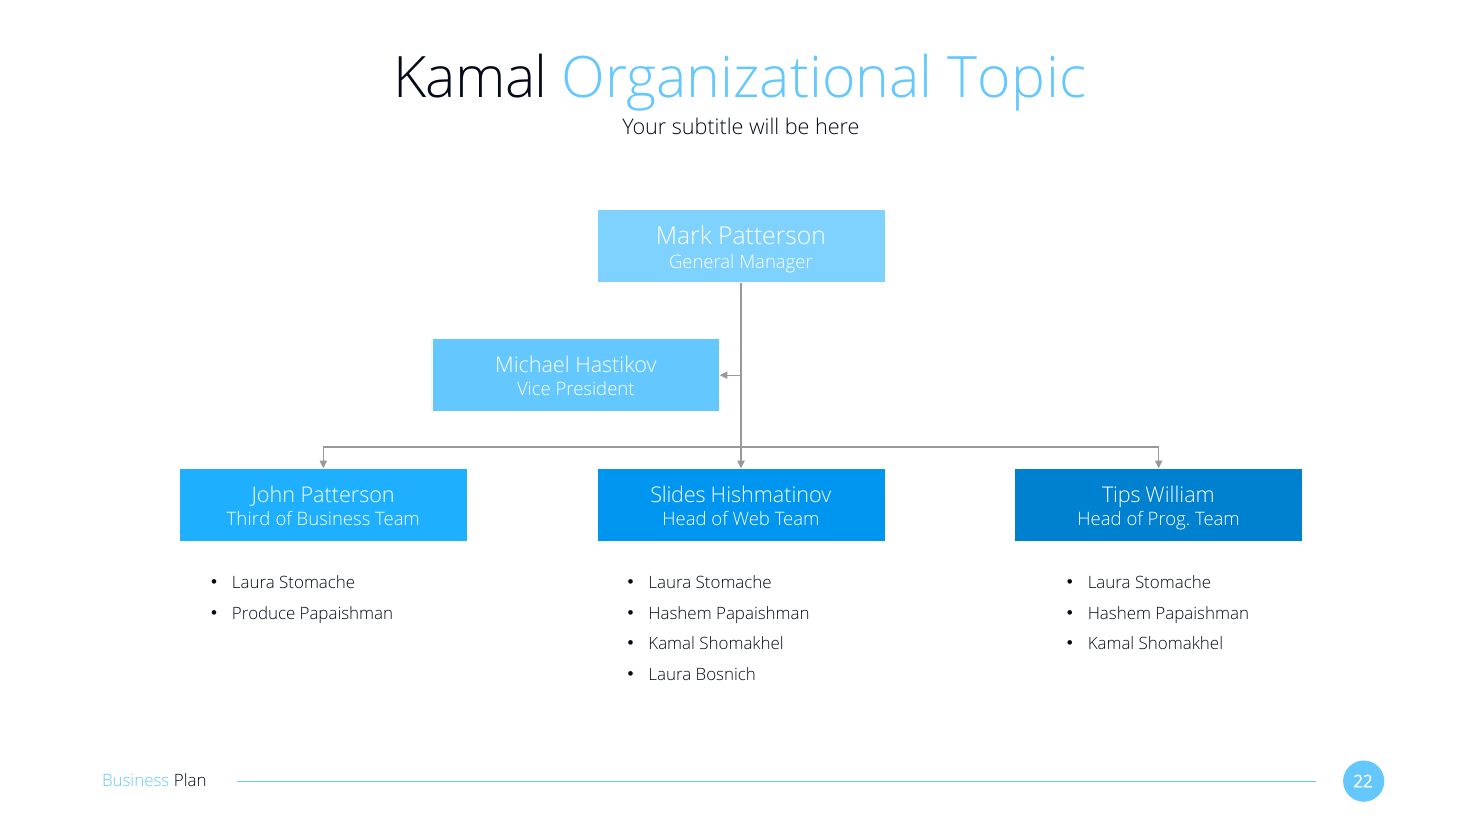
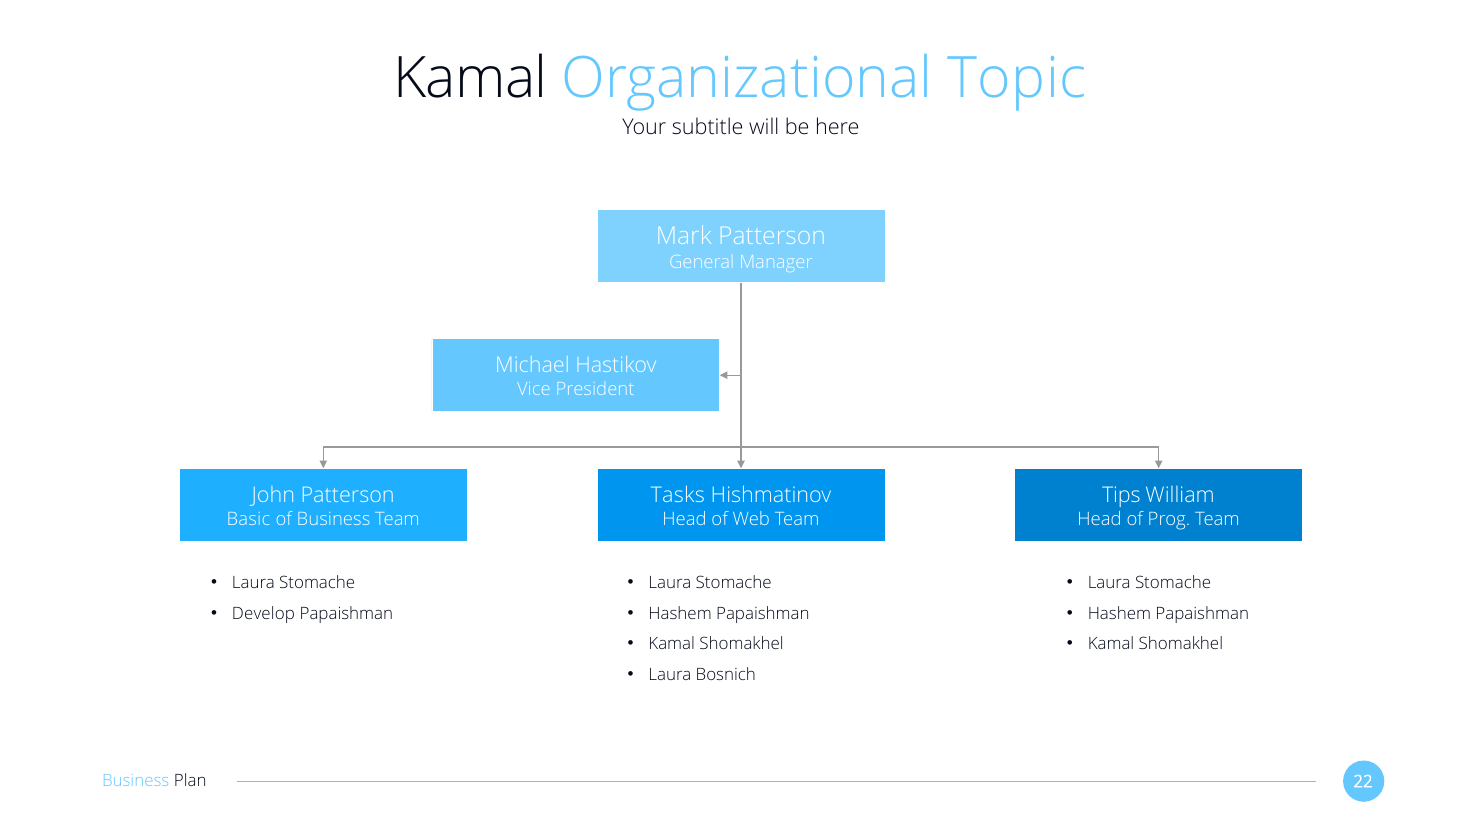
Slides: Slides -> Tasks
Third: Third -> Basic
Produce: Produce -> Develop
